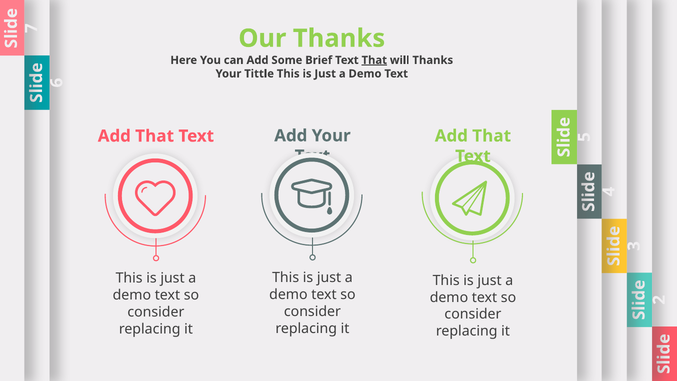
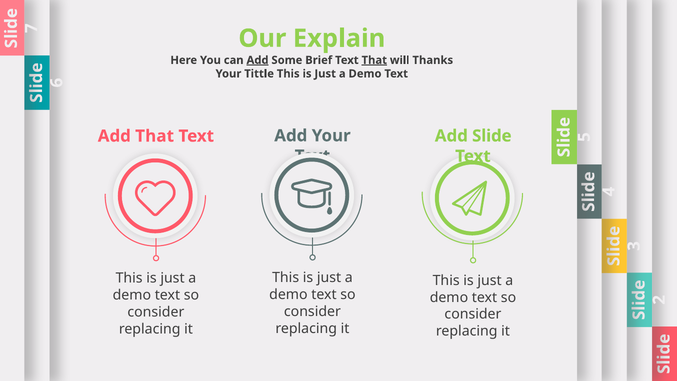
Our Thanks: Thanks -> Explain
Add at (258, 60) underline: none -> present
That at (492, 136): That -> Slide
